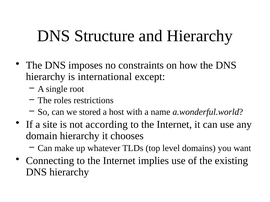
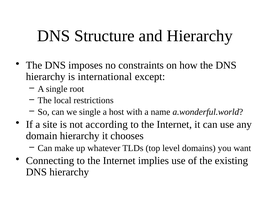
roles: roles -> local
we stored: stored -> single
